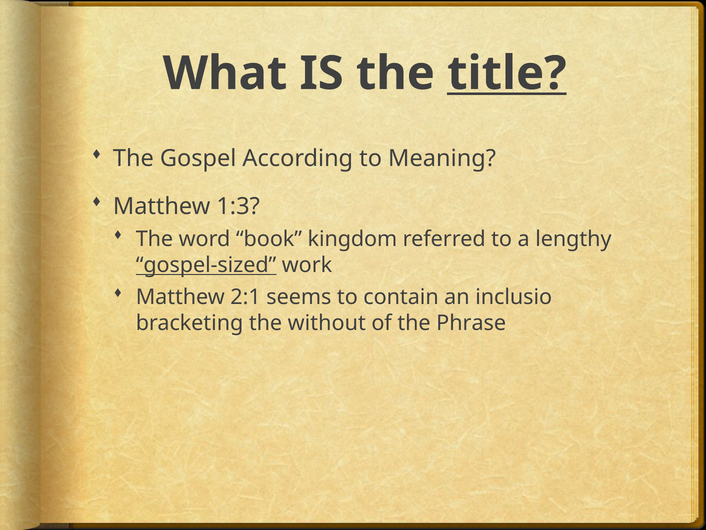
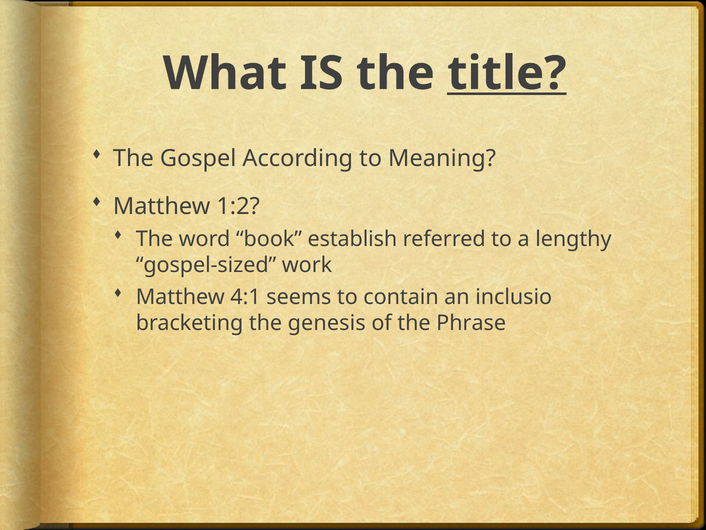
1:3: 1:3 -> 1:2
kingdom: kingdom -> establish
gospel-sized underline: present -> none
2:1: 2:1 -> 4:1
without: without -> genesis
